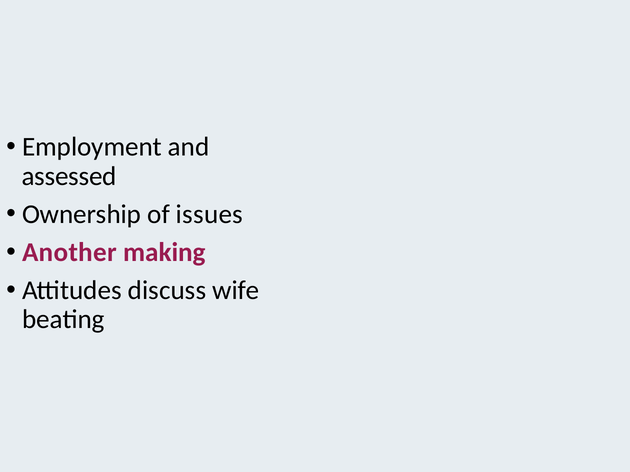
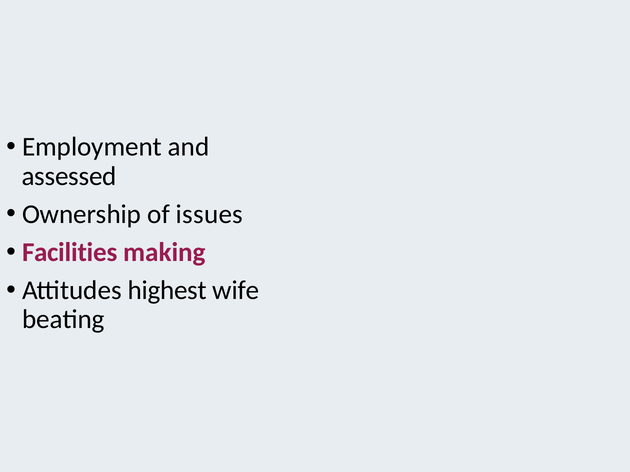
Another: Another -> Facilities
discuss: discuss -> highest
